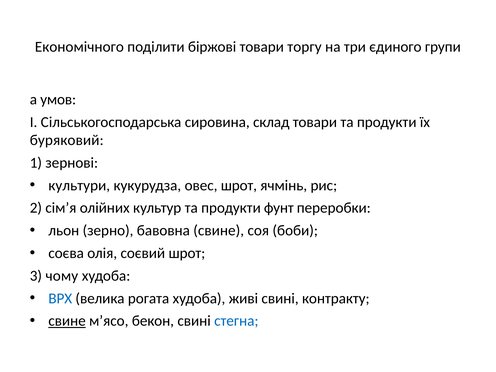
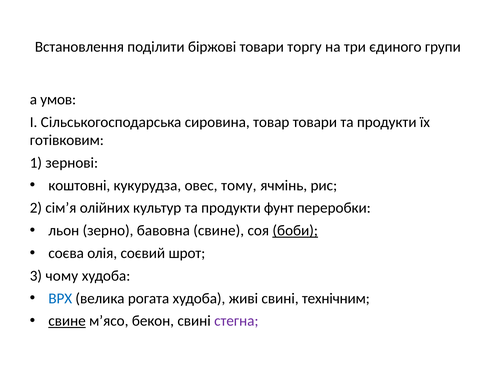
Економічного: Економічного -> Встановлення
склад: склад -> товар
буряковий: буряковий -> готівковим
культури: культури -> коштовні
овес шрот: шрот -> тому
боби underline: none -> present
контракту: контракту -> технічним
стегна colour: blue -> purple
